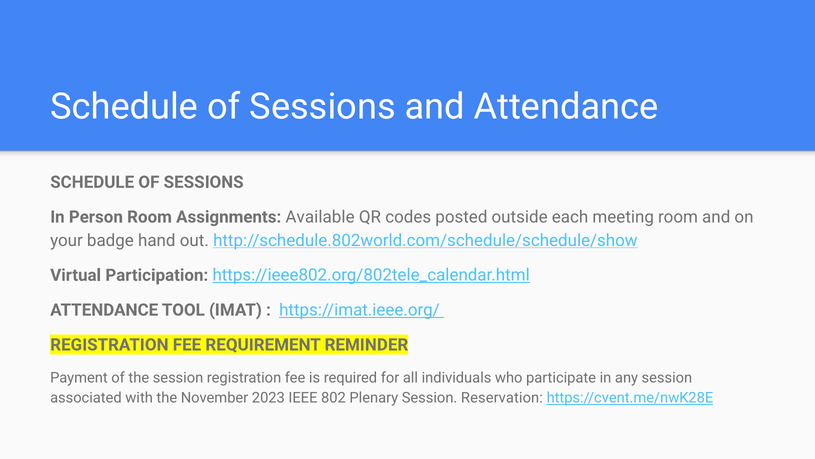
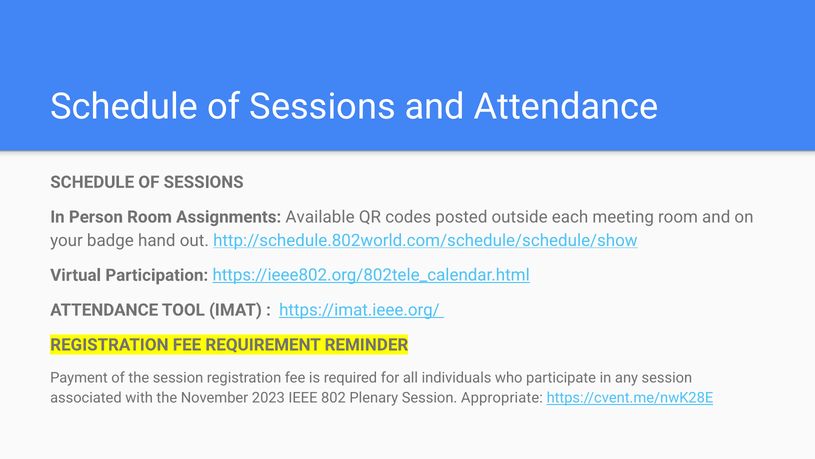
Reservation: Reservation -> Appropriate
